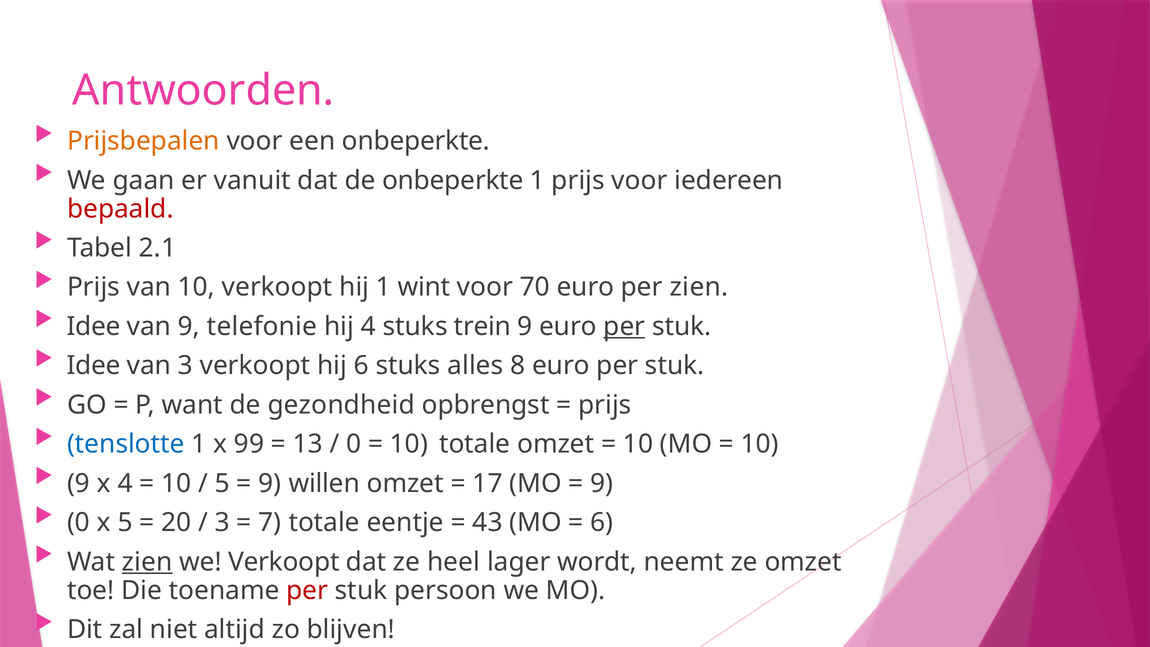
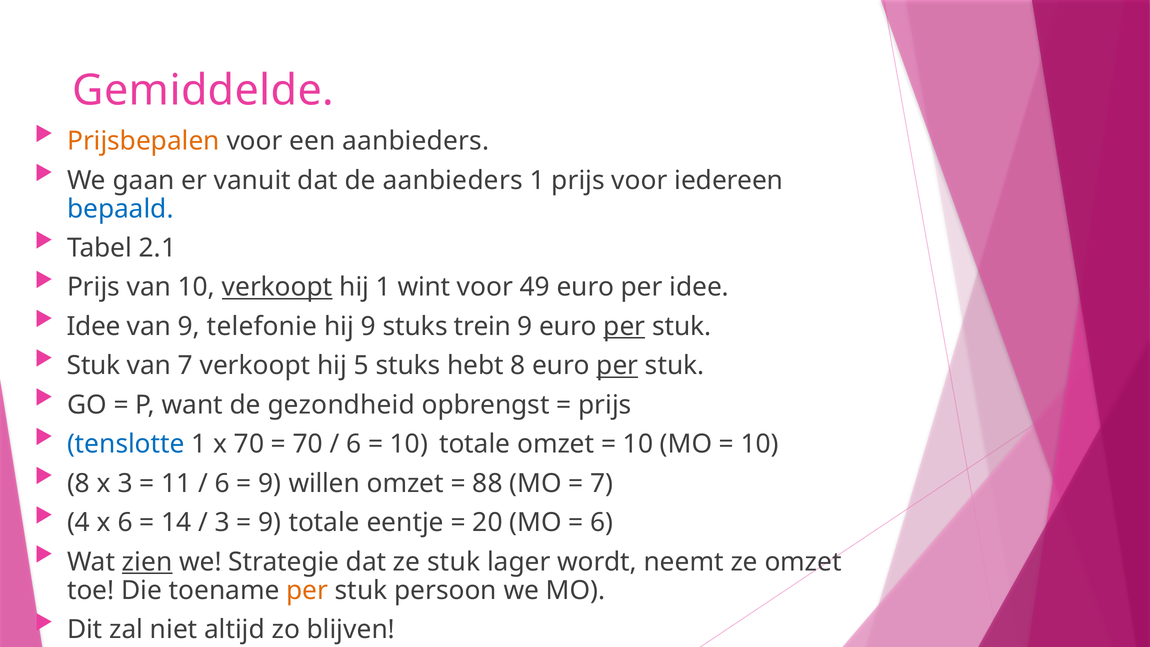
Antwoorden: Antwoorden -> Gemiddelde
een onbeperkte: onbeperkte -> aanbieders
de onbeperkte: onbeperkte -> aanbieders
bepaald colour: red -> blue
verkoopt at (277, 287) underline: none -> present
70: 70 -> 49
per zien: zien -> idee
hij 4: 4 -> 9
Idee at (94, 366): Idee -> Stuk
van 3: 3 -> 7
hij 6: 6 -> 5
alles: alles -> hebt
per at (617, 366) underline: none -> present
x 99: 99 -> 70
13 at (308, 444): 13 -> 70
0 at (354, 444): 0 -> 6
9 at (79, 483): 9 -> 8
x 4: 4 -> 3
10 at (176, 483): 10 -> 11
5 at (222, 483): 5 -> 6
17: 17 -> 88
9 at (602, 483): 9 -> 7
0 at (79, 523): 0 -> 4
x 5: 5 -> 6
20: 20 -> 14
7 at (270, 523): 7 -> 9
43: 43 -> 20
we Verkoopt: Verkoopt -> Strategie
ze heel: heel -> stuk
per at (307, 590) colour: red -> orange
